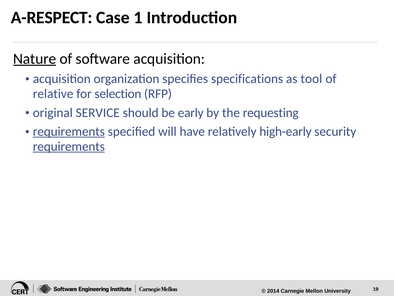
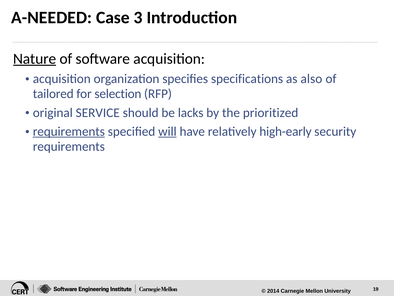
A-RESPECT: A-RESPECT -> A-NEEDED
1: 1 -> 3
tool: tool -> also
relative: relative -> tailored
early: early -> lacks
requesting: requesting -> prioritized
will underline: none -> present
requirements at (69, 146) underline: present -> none
